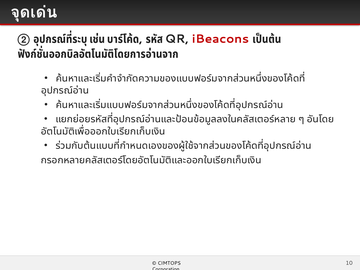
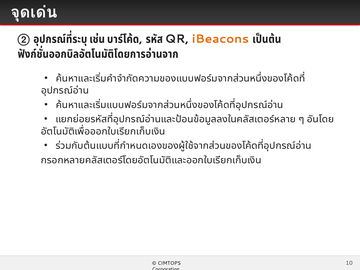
iBeacons colour: red -> orange
